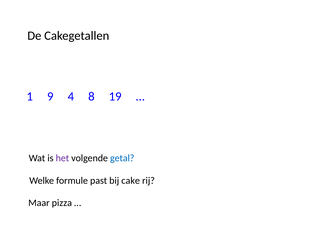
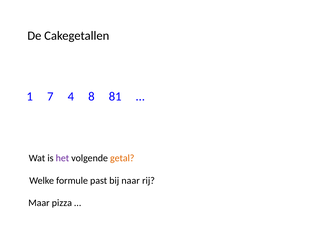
9: 9 -> 7
19: 19 -> 81
getal colour: blue -> orange
cake: cake -> naar
